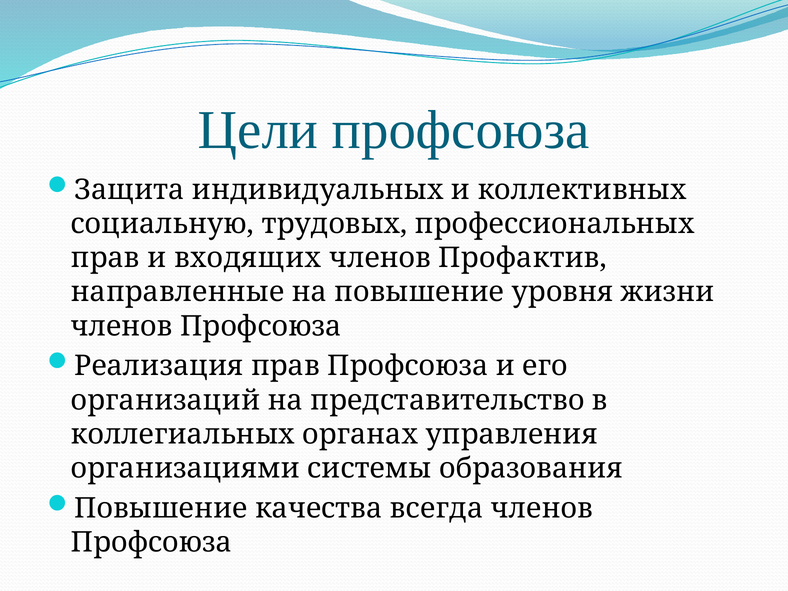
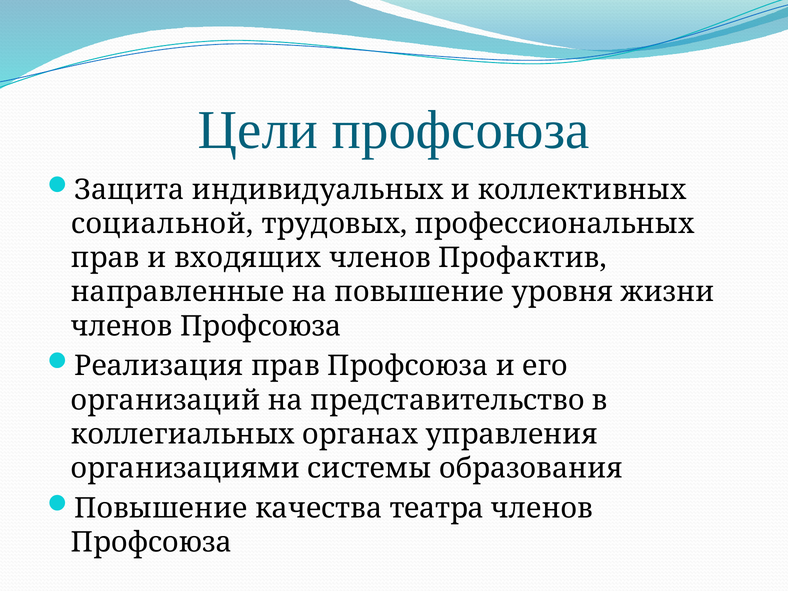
социальную: социальную -> социальной
всегда: всегда -> театра
